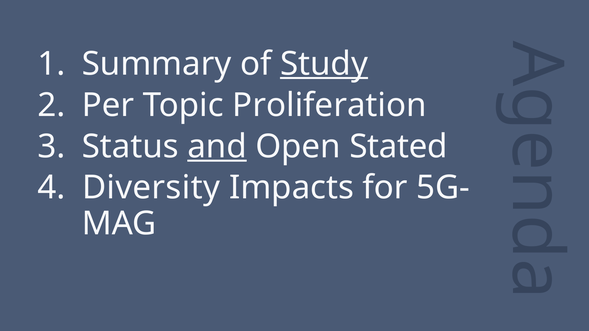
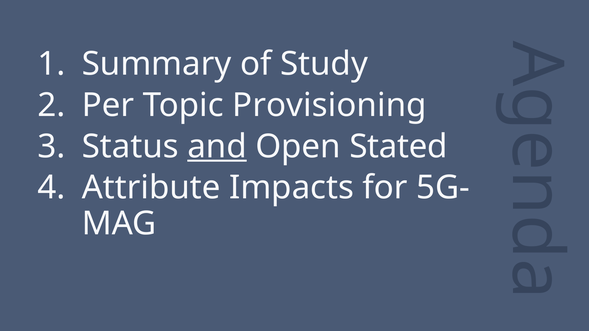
Study underline: present -> none
Proliferation: Proliferation -> Provisioning
Diversity: Diversity -> Attribute
